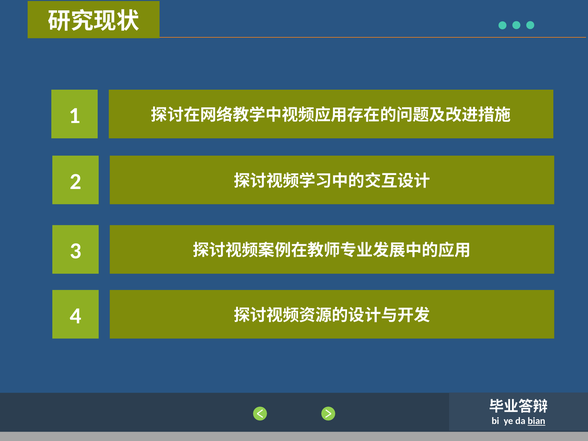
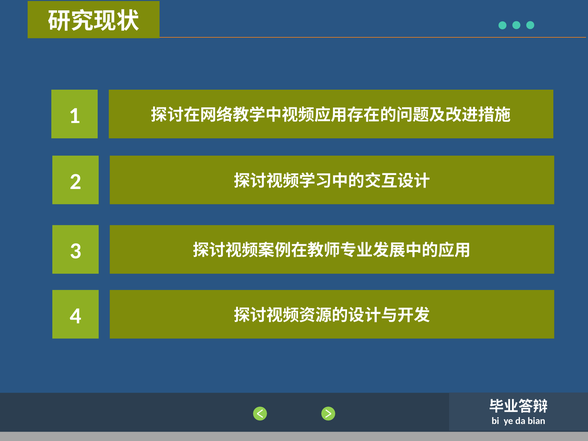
bian underline: present -> none
